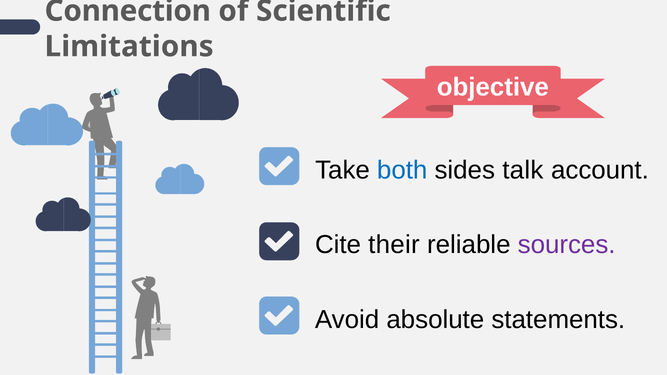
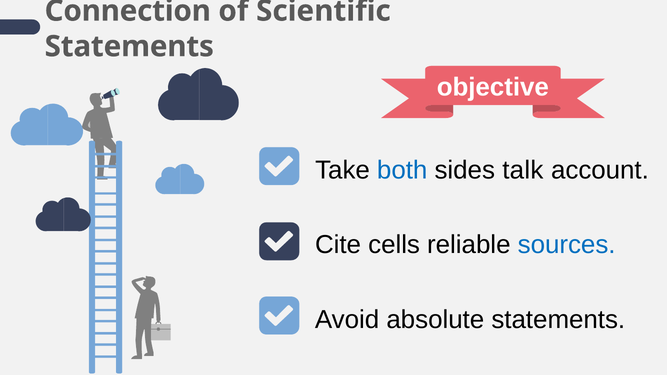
Limitations at (129, 46): Limitations -> Statements
their: their -> cells
sources colour: purple -> blue
